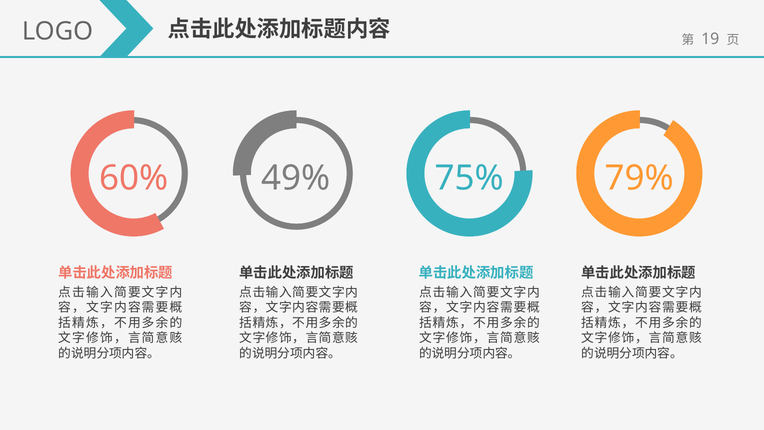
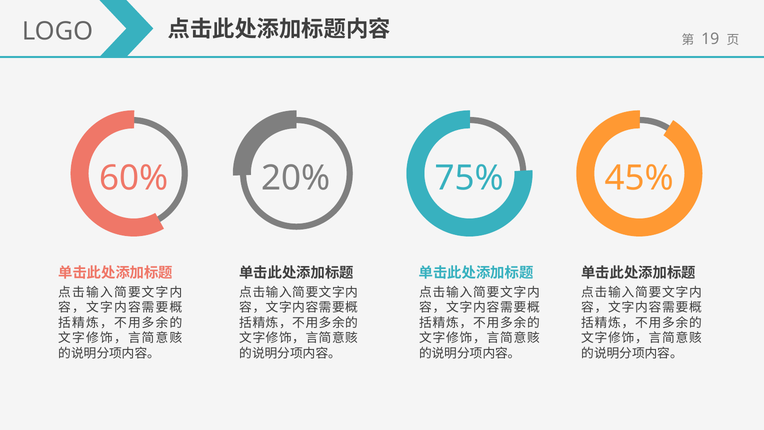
49%: 49% -> 20%
79%: 79% -> 45%
